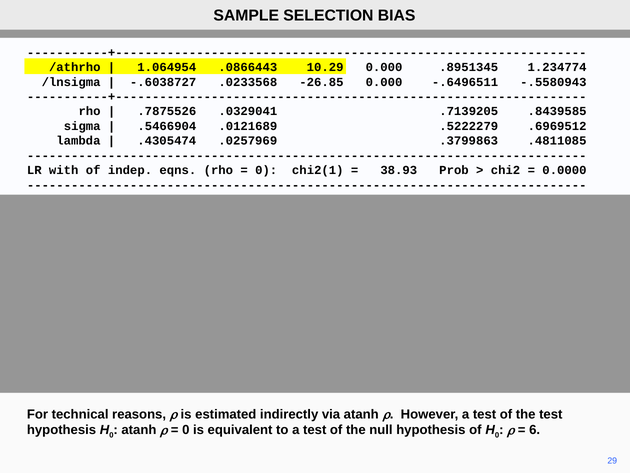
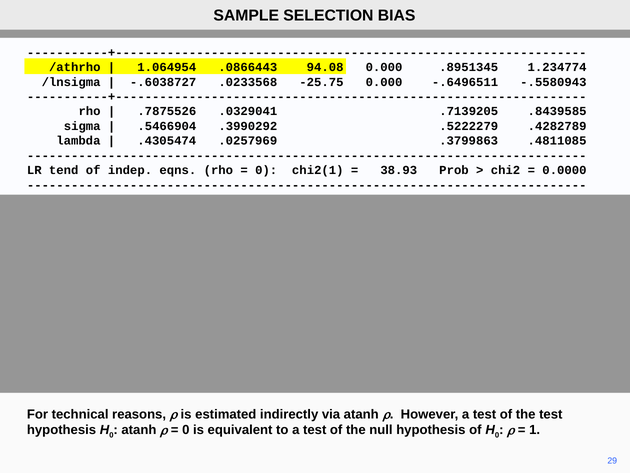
10.29: 10.29 -> 94.08
-26.85: -26.85 -> -25.75
.0121689: .0121689 -> .3990292
.6969512: .6969512 -> .4282789
with: with -> tend
6: 6 -> 1
